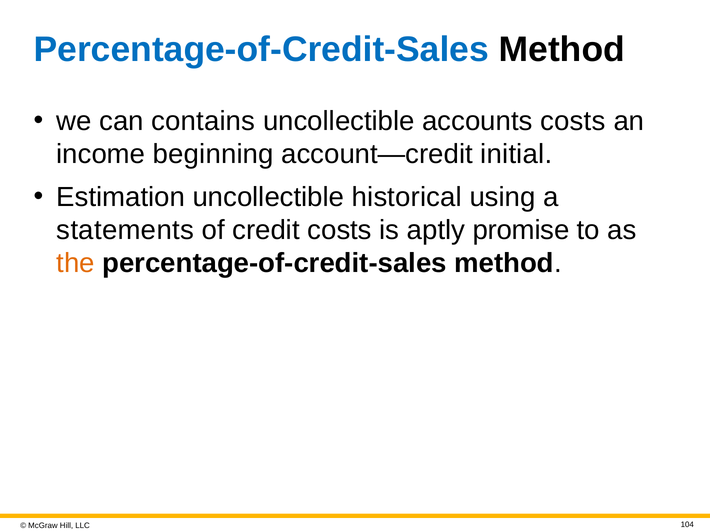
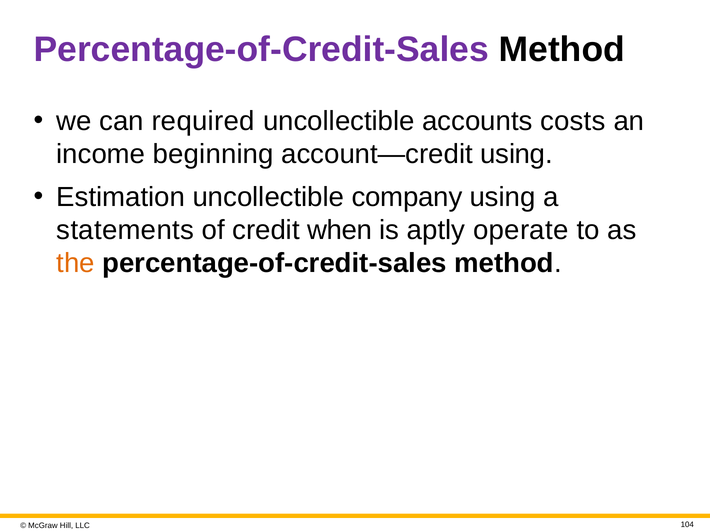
Percentage-of-Credit-Sales at (261, 50) colour: blue -> purple
contains: contains -> required
account—credit initial: initial -> using
historical: historical -> company
credit costs: costs -> when
promise: promise -> operate
